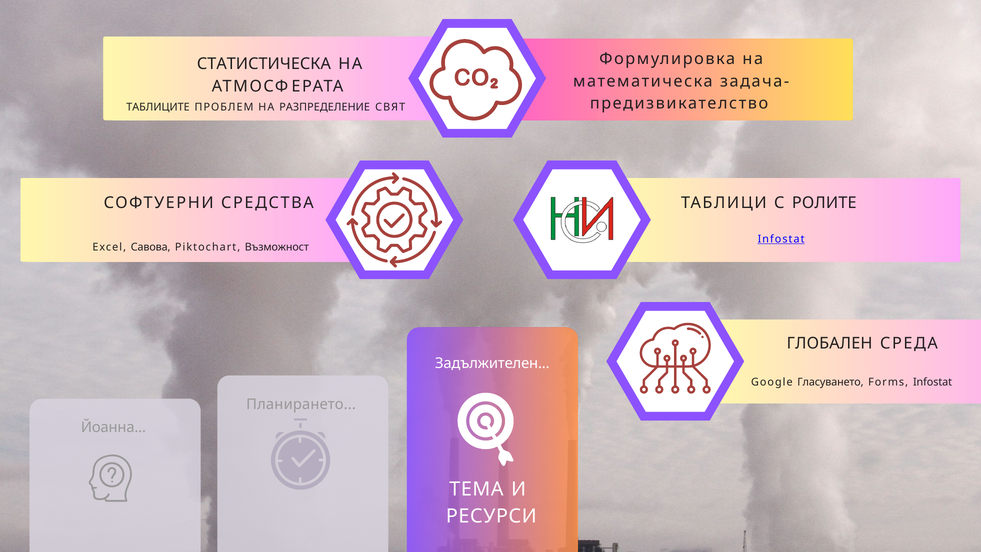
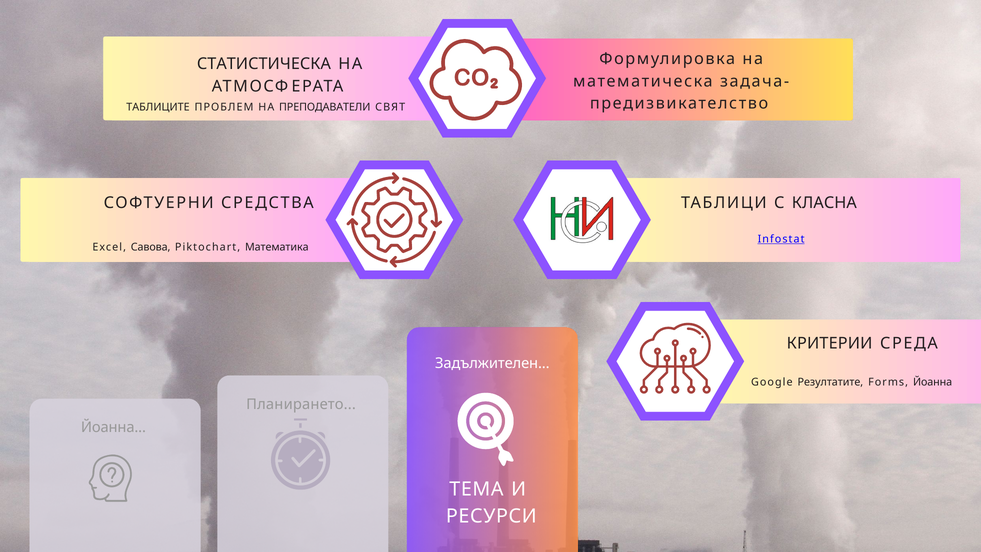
РАЗПРЕДЕЛЕНИЕ: РАЗПРЕДЕЛЕНИЕ -> ПРЕПОДАВАТЕЛИ
РОЛИТЕ: РОЛИТЕ -> КЛАСНА
Възможност: Възможност -> Математика
ГЛОБАЛЕН: ГЛОБАЛЕН -> КРИТЕРИИ
Гласуването: Гласуването -> Резултатите
Forms Infostat: Infostat -> Йоанна
